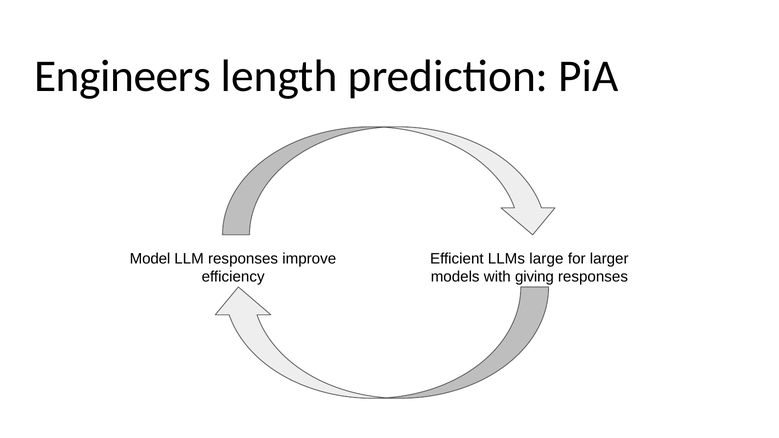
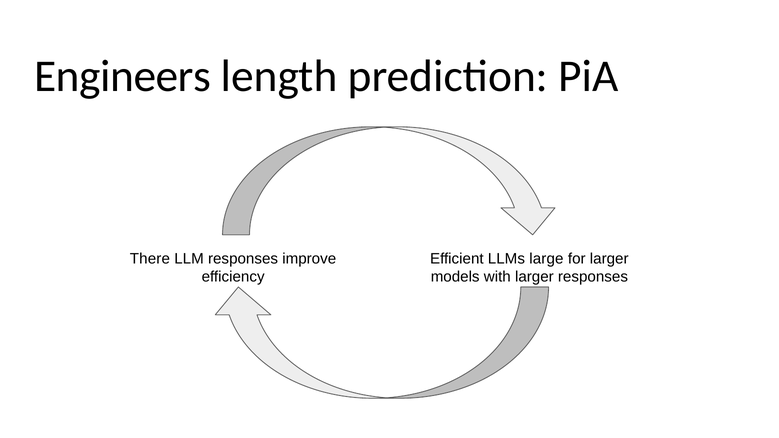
Model: Model -> There
with giving: giving -> larger
